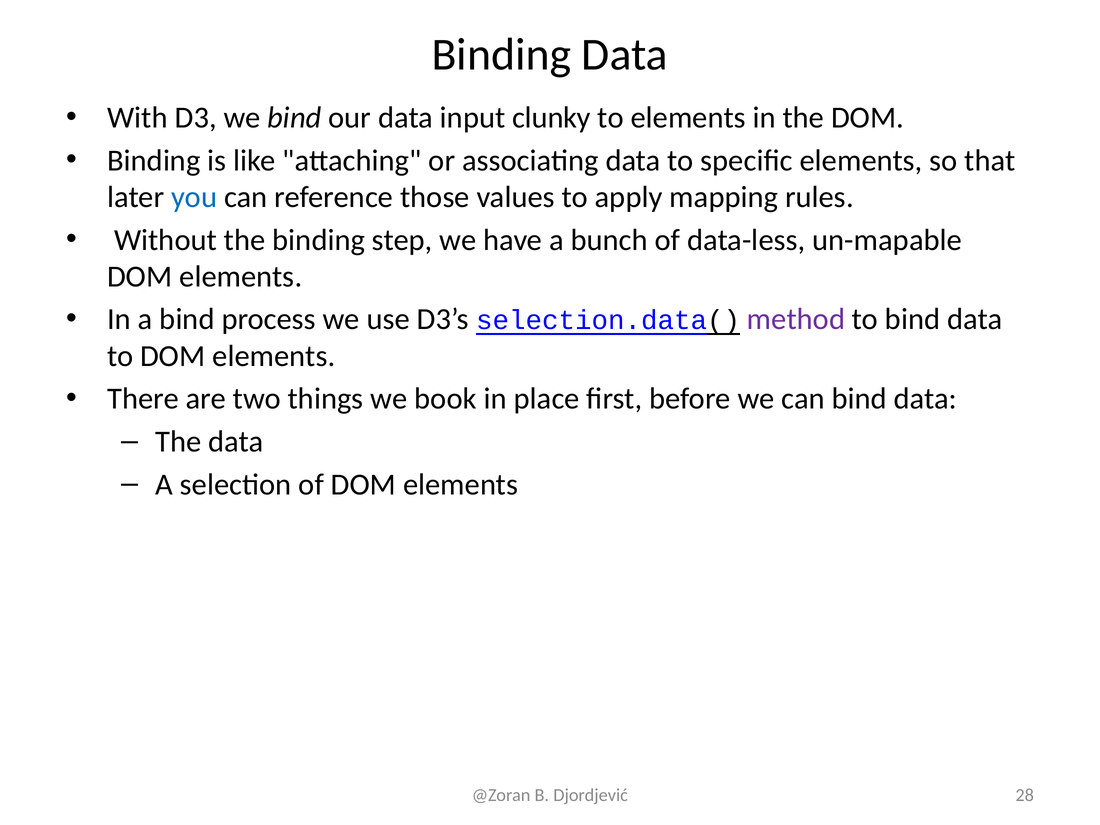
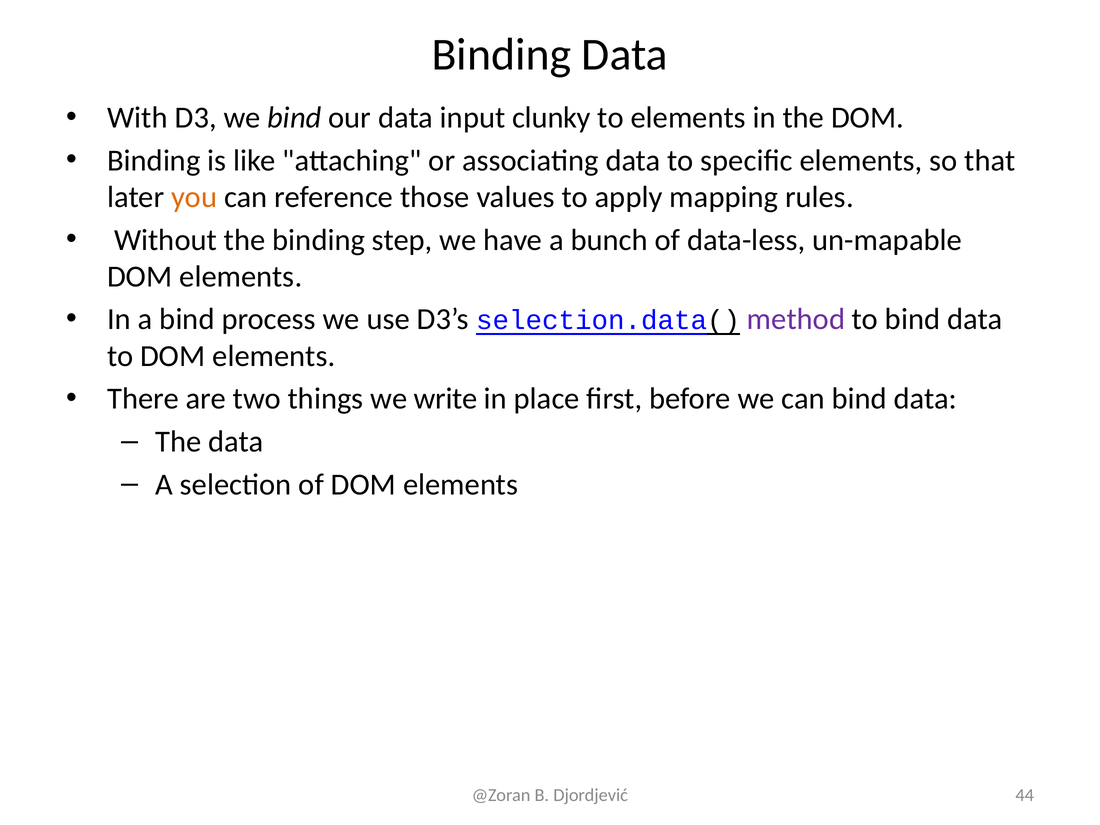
you colour: blue -> orange
book: book -> write
28: 28 -> 44
